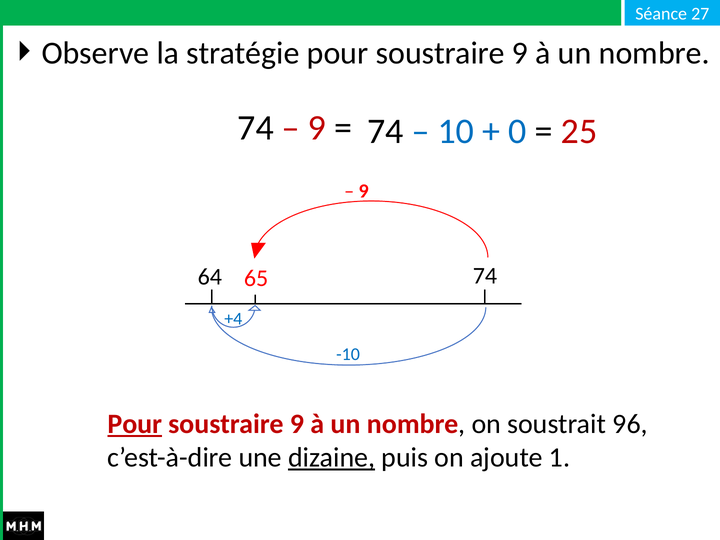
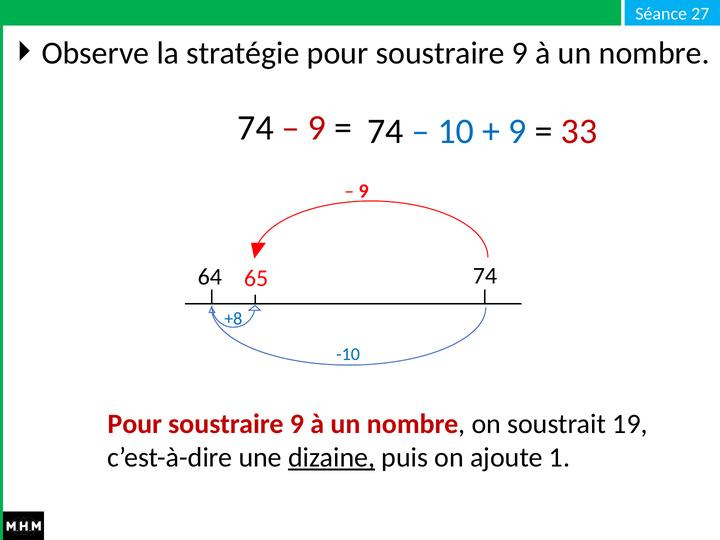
0 at (517, 132): 0 -> 9
25: 25 -> 33
+4: +4 -> +8
Pour at (135, 424) underline: present -> none
96: 96 -> 19
